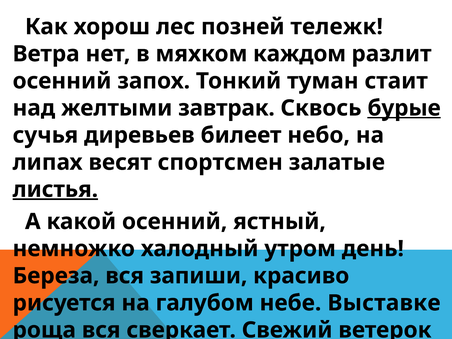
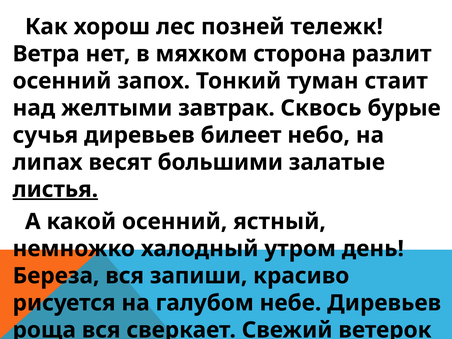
каждом: каждом -> сторона
бурые underline: present -> none
спортсмен: спортсмен -> большими
небе Выставке: Выставке -> Диревьев
